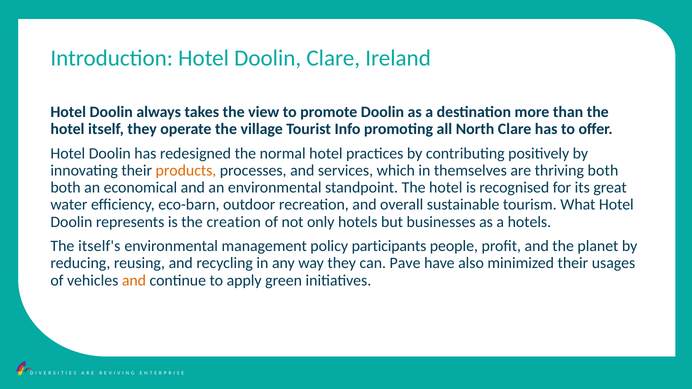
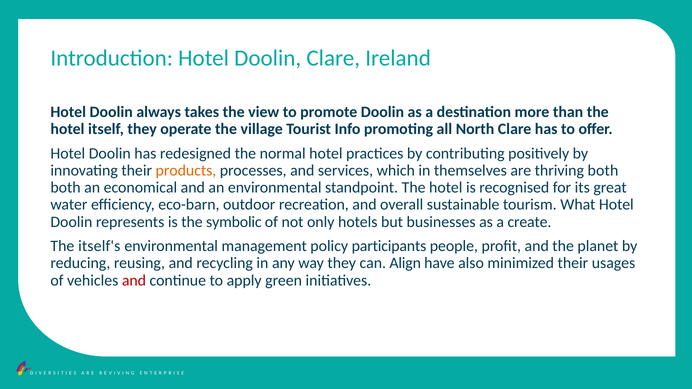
creation: creation -> symbolic
a hotels: hotels -> create
Pave: Pave -> Align
and at (134, 281) colour: orange -> red
